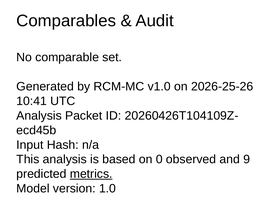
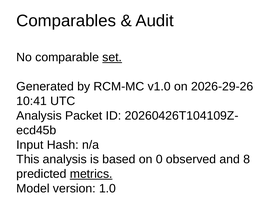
set underline: none -> present
2026-25-26: 2026-25-26 -> 2026-29-26
9: 9 -> 8
